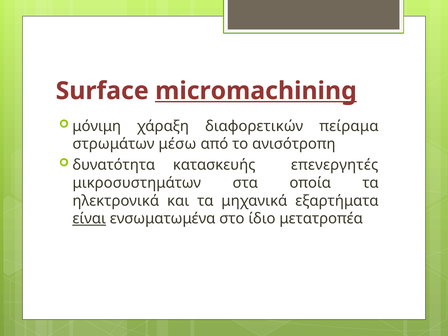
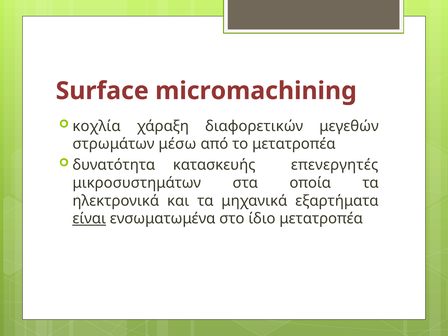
micromachining underline: present -> none
μόνιμη: μόνιμη -> κοχλία
πείραμα: πείραμα -> μεγεθών
το ανισότροπη: ανισότροπη -> μετατροπέα
